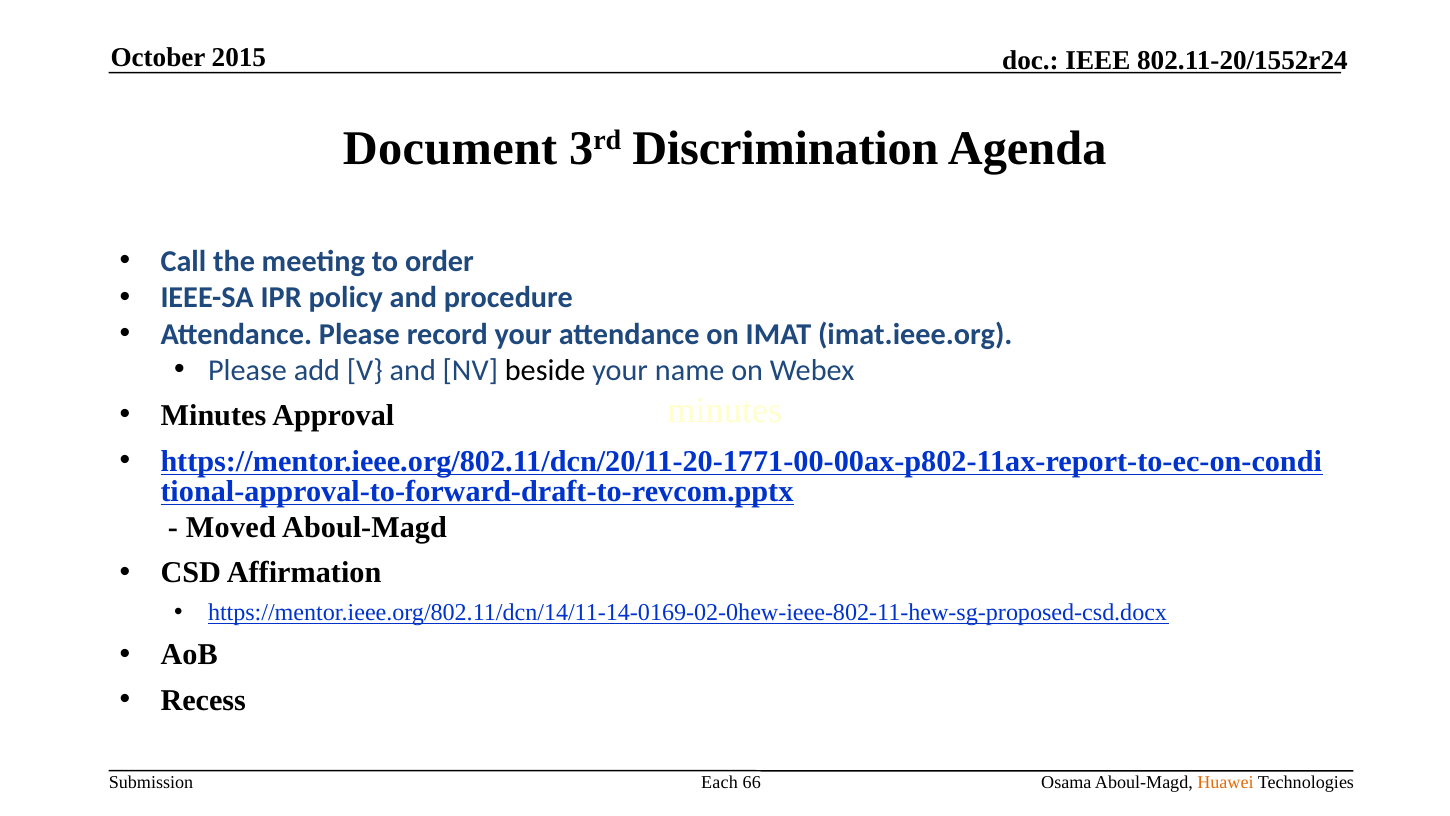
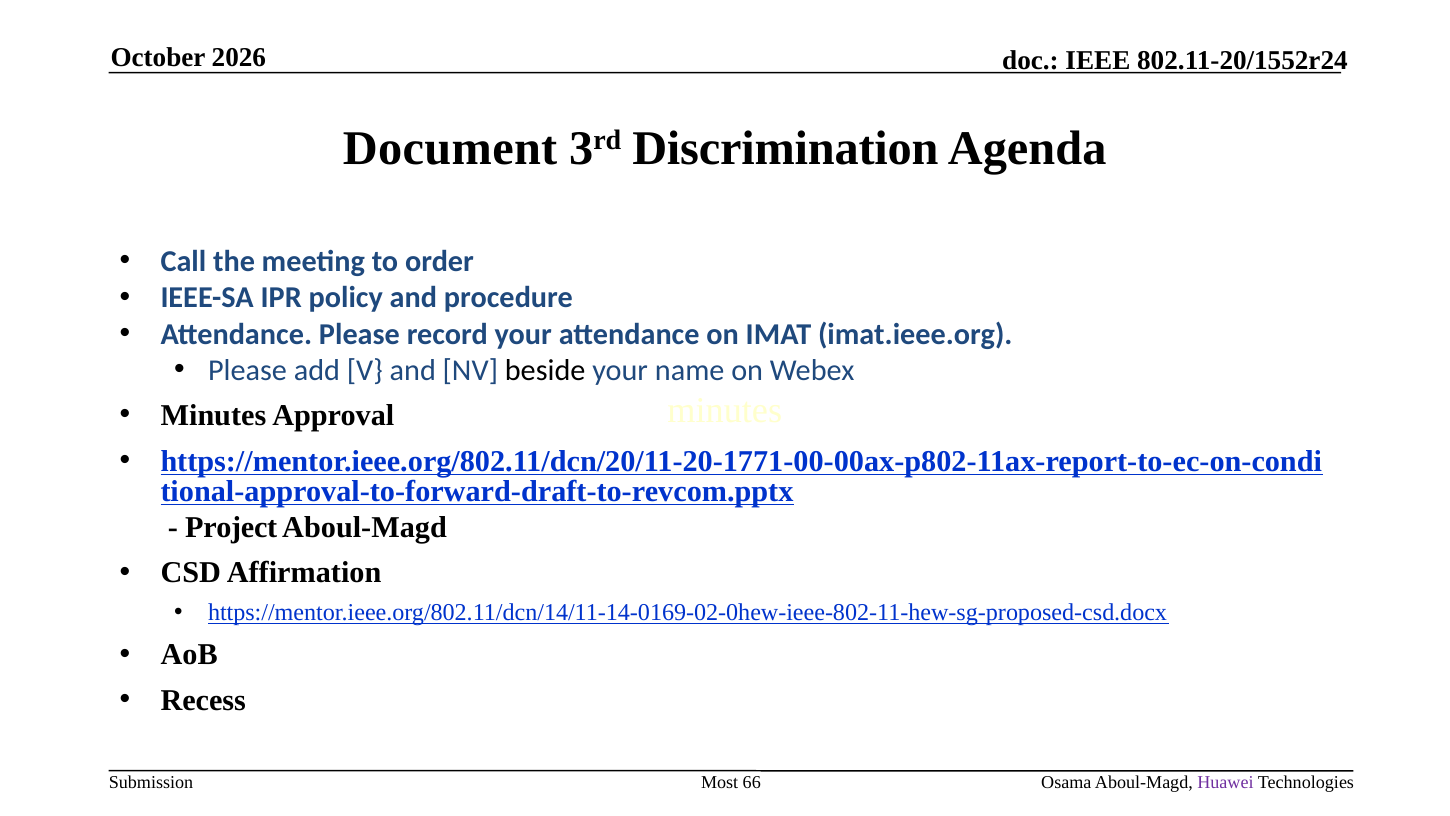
2015: 2015 -> 2026
Moved: Moved -> Project
Each: Each -> Most
Huawei colour: orange -> purple
